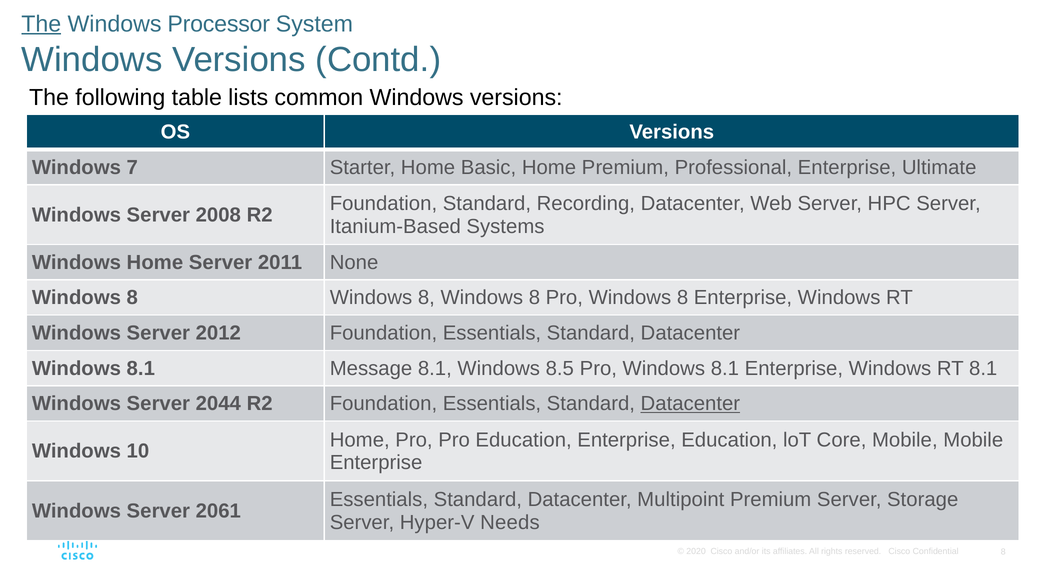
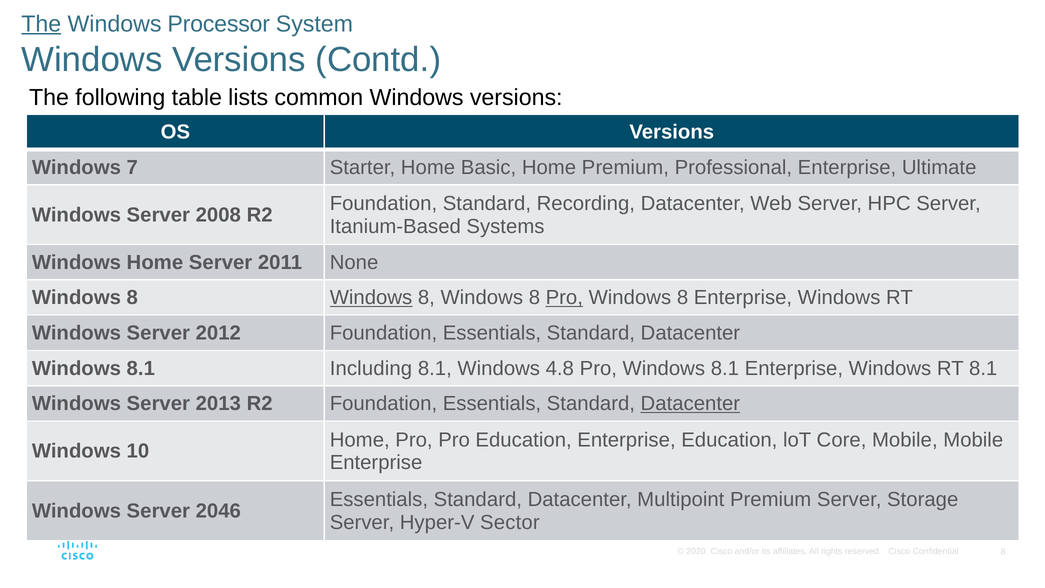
Windows at (371, 298) underline: none -> present
Pro at (564, 298) underline: none -> present
Message: Message -> Including
8.5: 8.5 -> 4.8
2044: 2044 -> 2013
2061: 2061 -> 2046
Needs: Needs -> Sector
